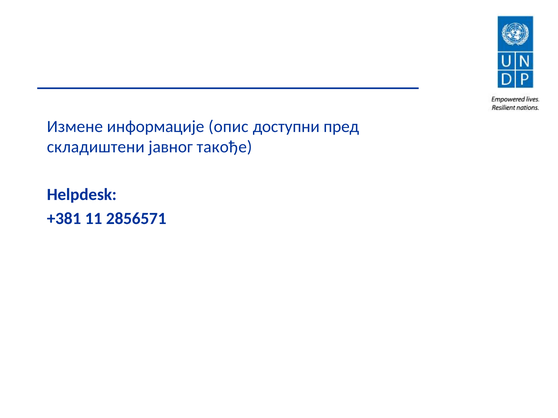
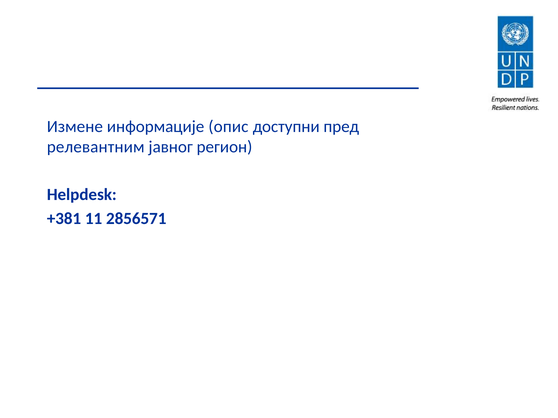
складиштени: складиштени -> релевантним
такође: такође -> регион
